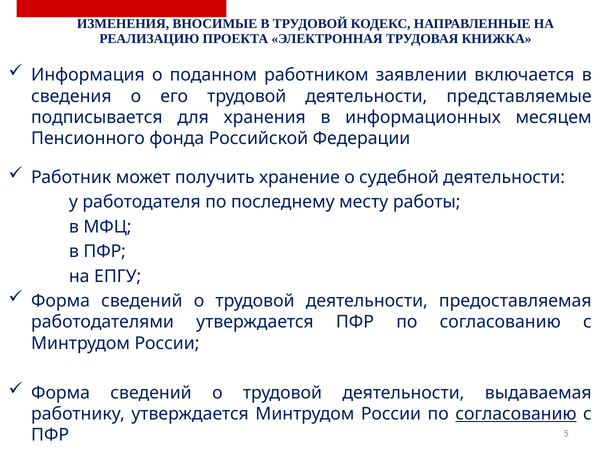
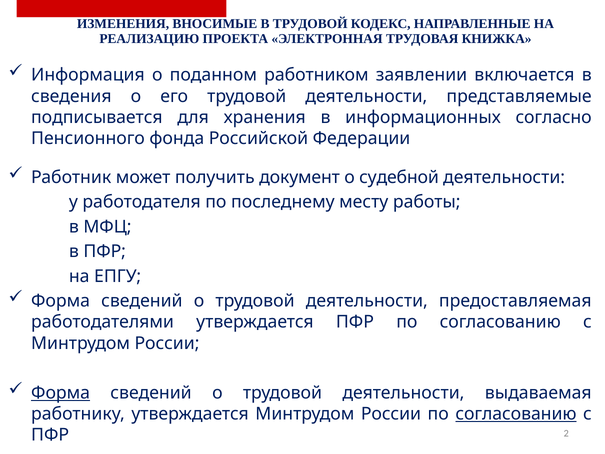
месяцем: месяцем -> согласно
хранение: хранение -> документ
Форма at (61, 393) underline: none -> present
5: 5 -> 2
